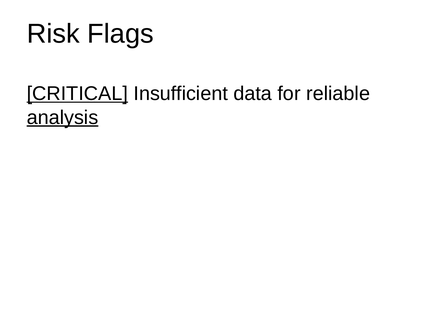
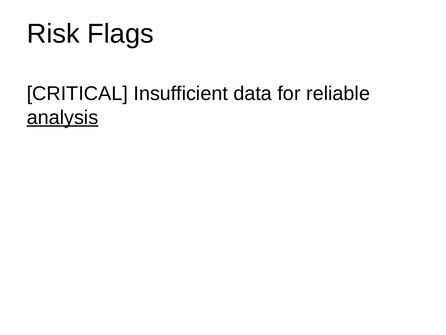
CRITICAL underline: present -> none
